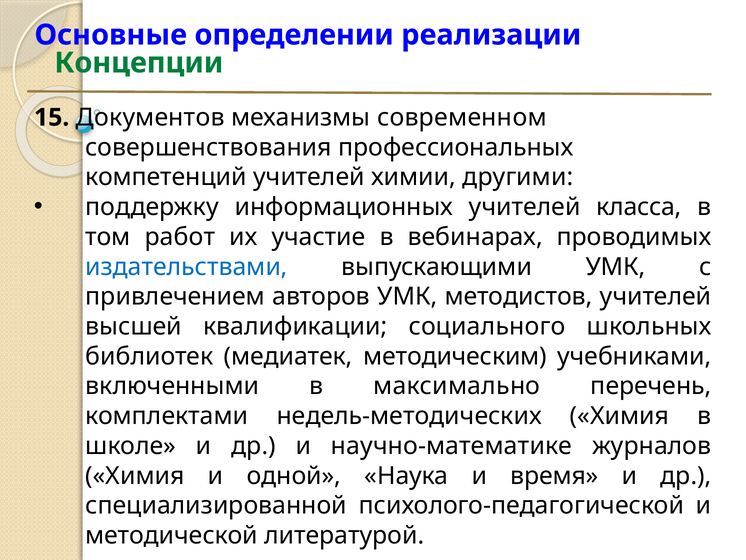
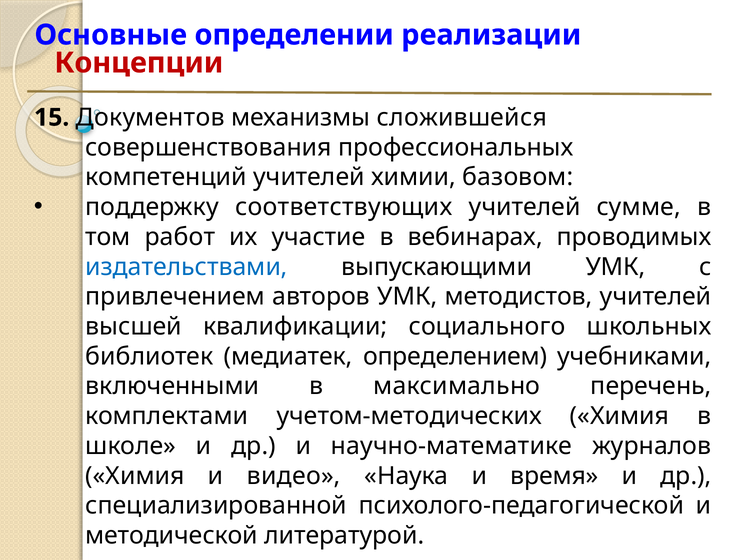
Концепции colour: green -> red
современном: современном -> сложившейся
другими: другими -> базовом
информационных: информационных -> соответствующих
класса: класса -> сумме
методическим: методическим -> определением
недель-методических: недель-методических -> учетом-методических
одной: одной -> видео
